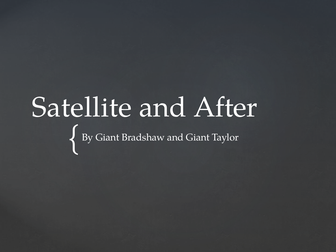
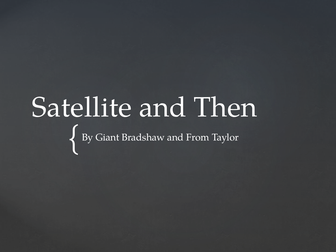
After: After -> Then
and Giant: Giant -> From
